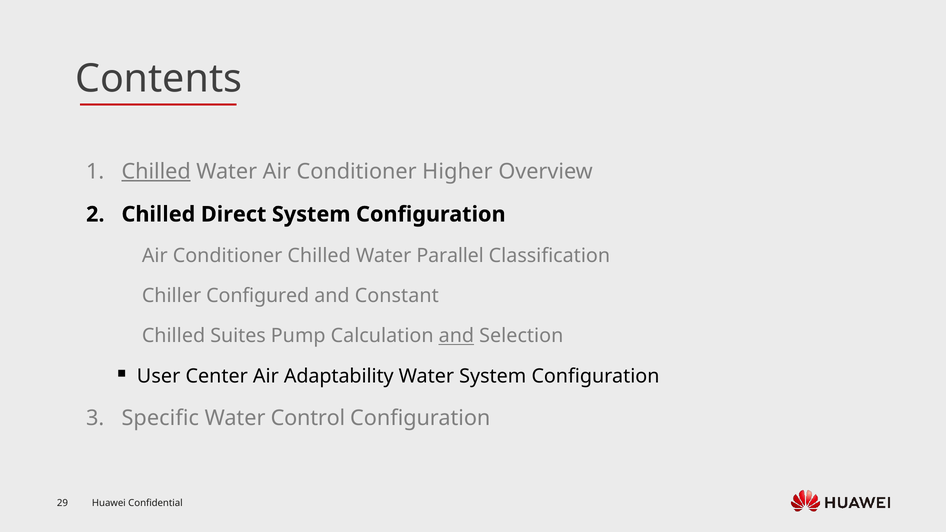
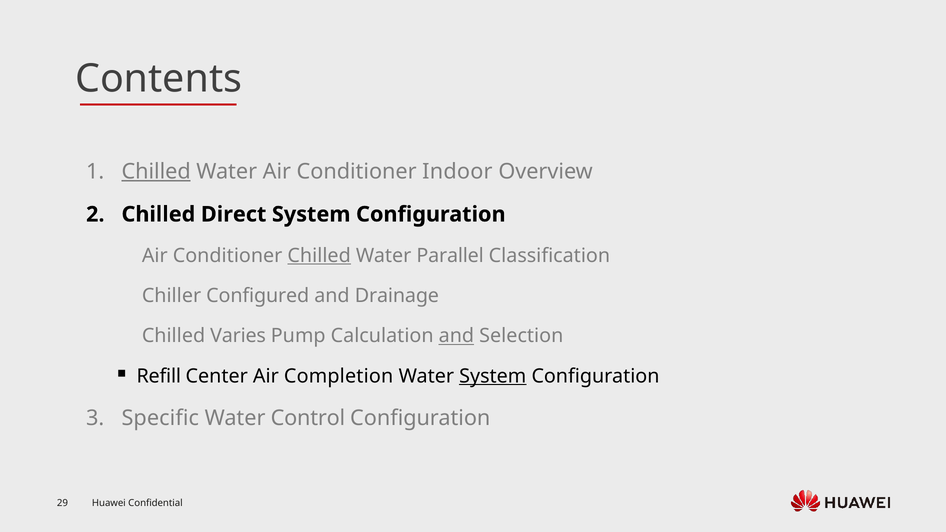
Higher: Higher -> Indoor
Chilled at (319, 256) underline: none -> present
Constant: Constant -> Drainage
Suites: Suites -> Varies
User: User -> Refill
Adaptability: Adaptability -> Completion
System at (493, 376) underline: none -> present
